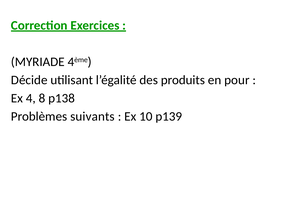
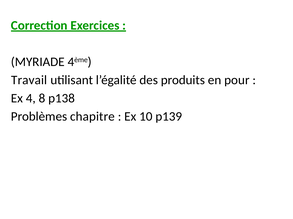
Décide: Décide -> Travail
suivants: suivants -> chapitre
